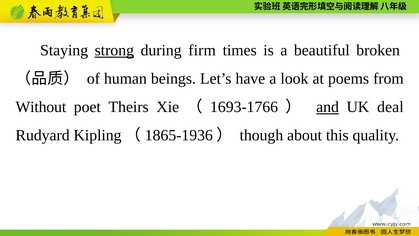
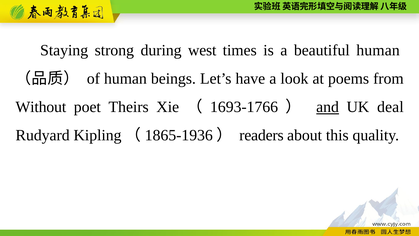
strong underline: present -> none
firm: firm -> west
beautiful broken: broken -> human
though: though -> readers
